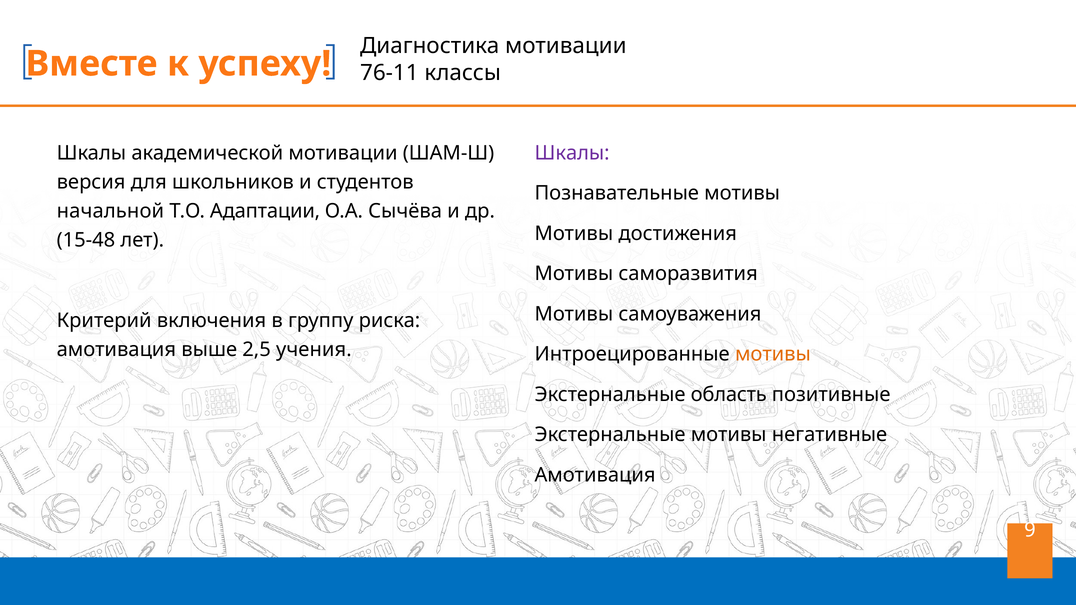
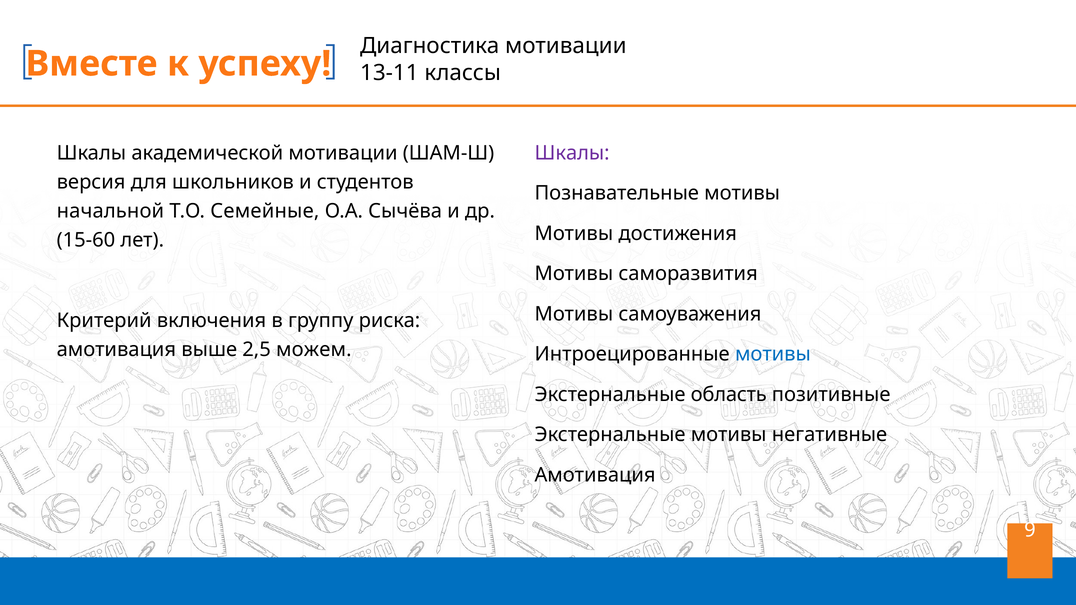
76-11: 76-11 -> 13-11
Адаптации: Адаптации -> Семейные
15-48: 15-48 -> 15-60
учения: учения -> можем
мотивы at (773, 354) colour: orange -> blue
